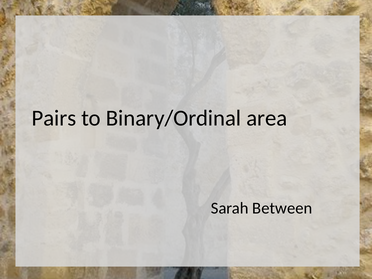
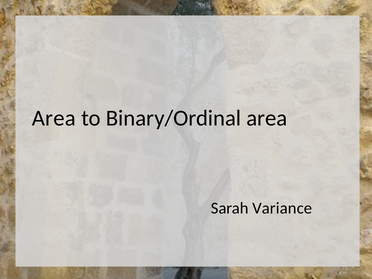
Pairs at (54, 118): Pairs -> Area
Between: Between -> Variance
